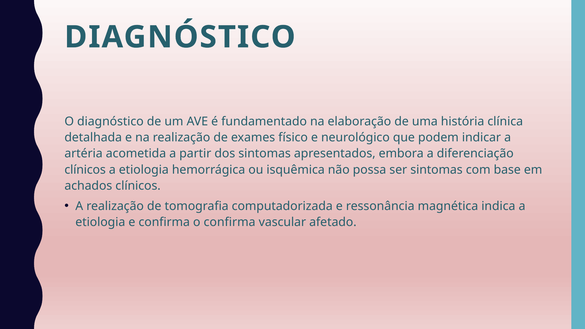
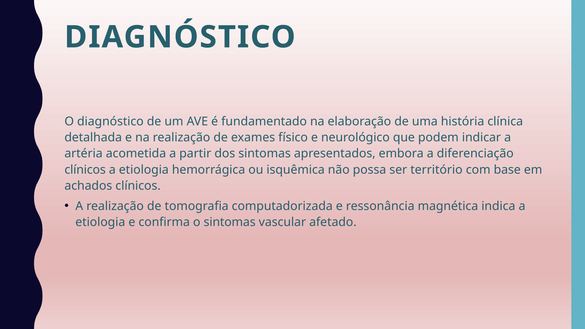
ser sintomas: sintomas -> território
o confirma: confirma -> sintomas
